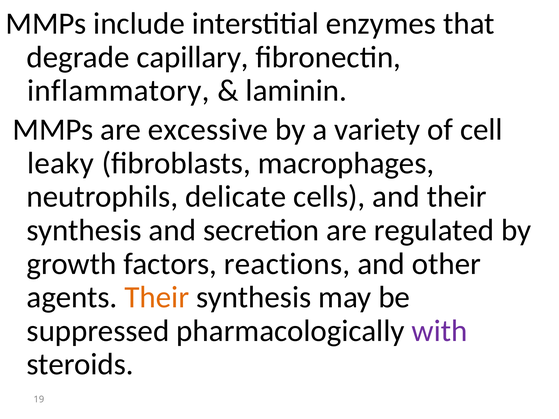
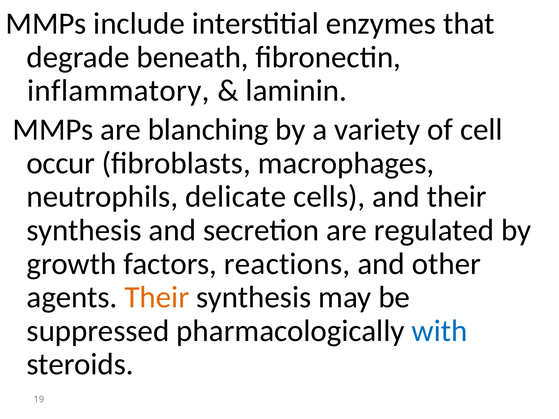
capillary: capillary -> beneath
excessive: excessive -> blanching
leaky: leaky -> occur
with colour: purple -> blue
